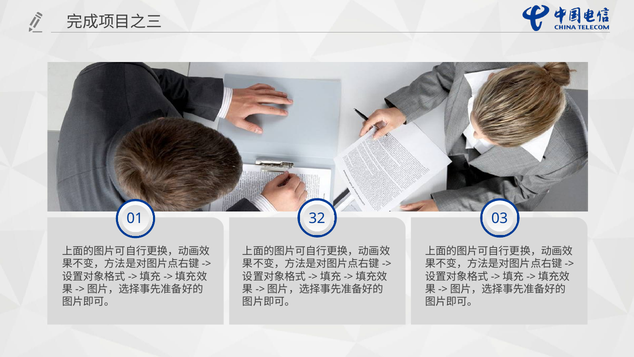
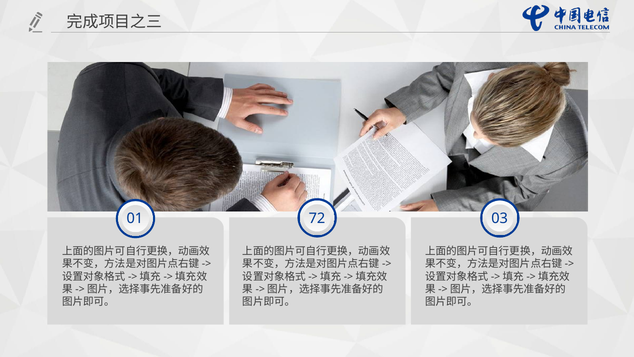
32: 32 -> 72
